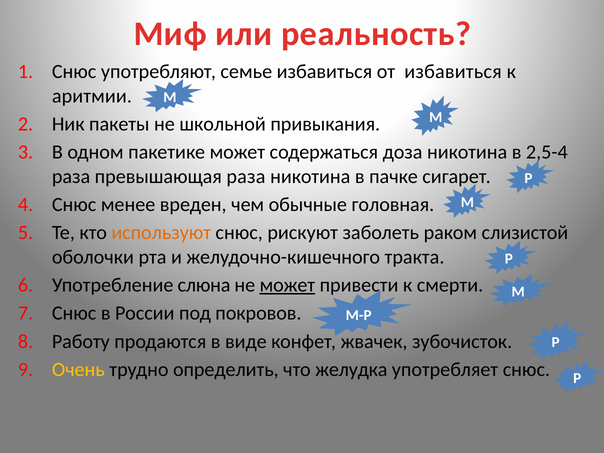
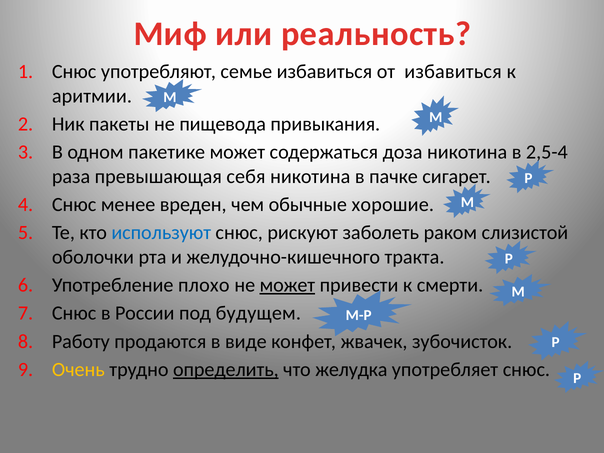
школьной: школьной -> пищевода
превышающая раза: раза -> себя
головная: головная -> хорошие
используют colour: orange -> blue
слюна: слюна -> плохо
покровов: покровов -> будущем
определить underline: none -> present
